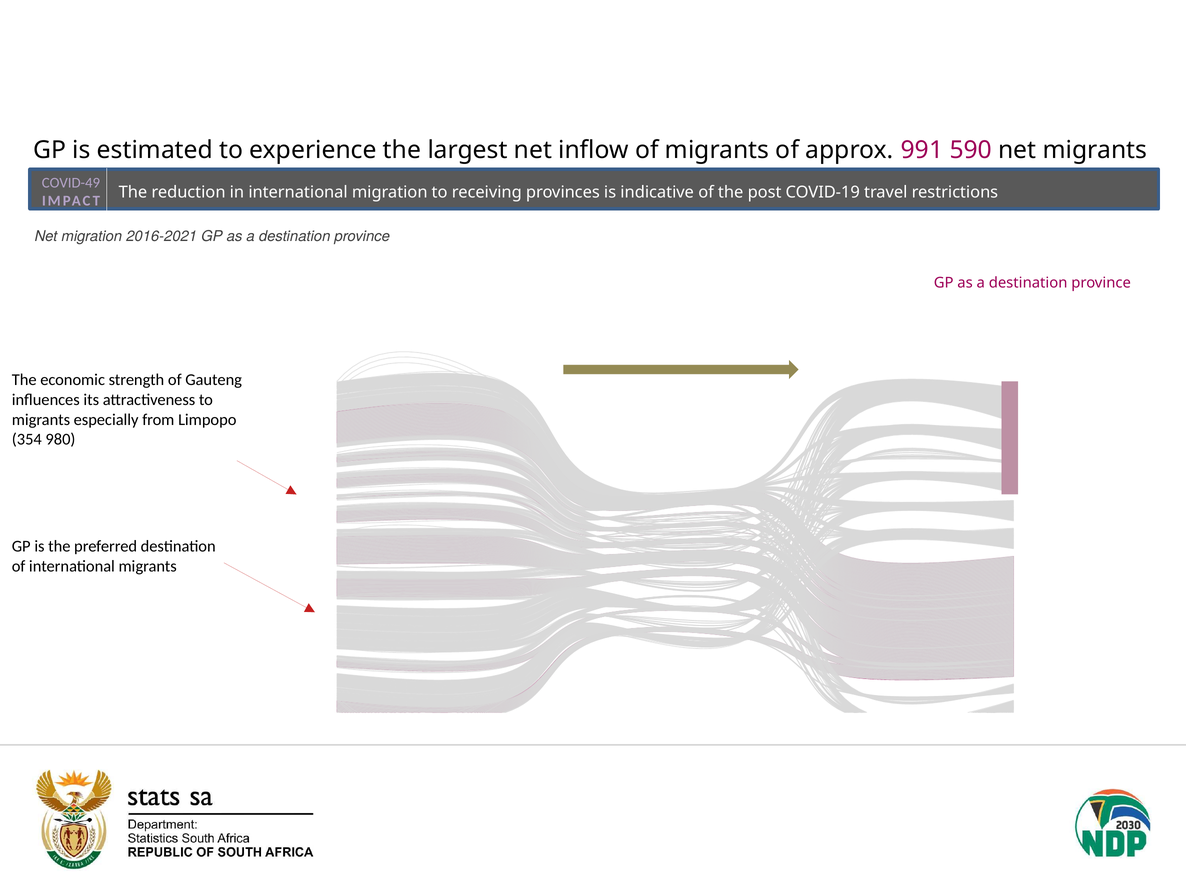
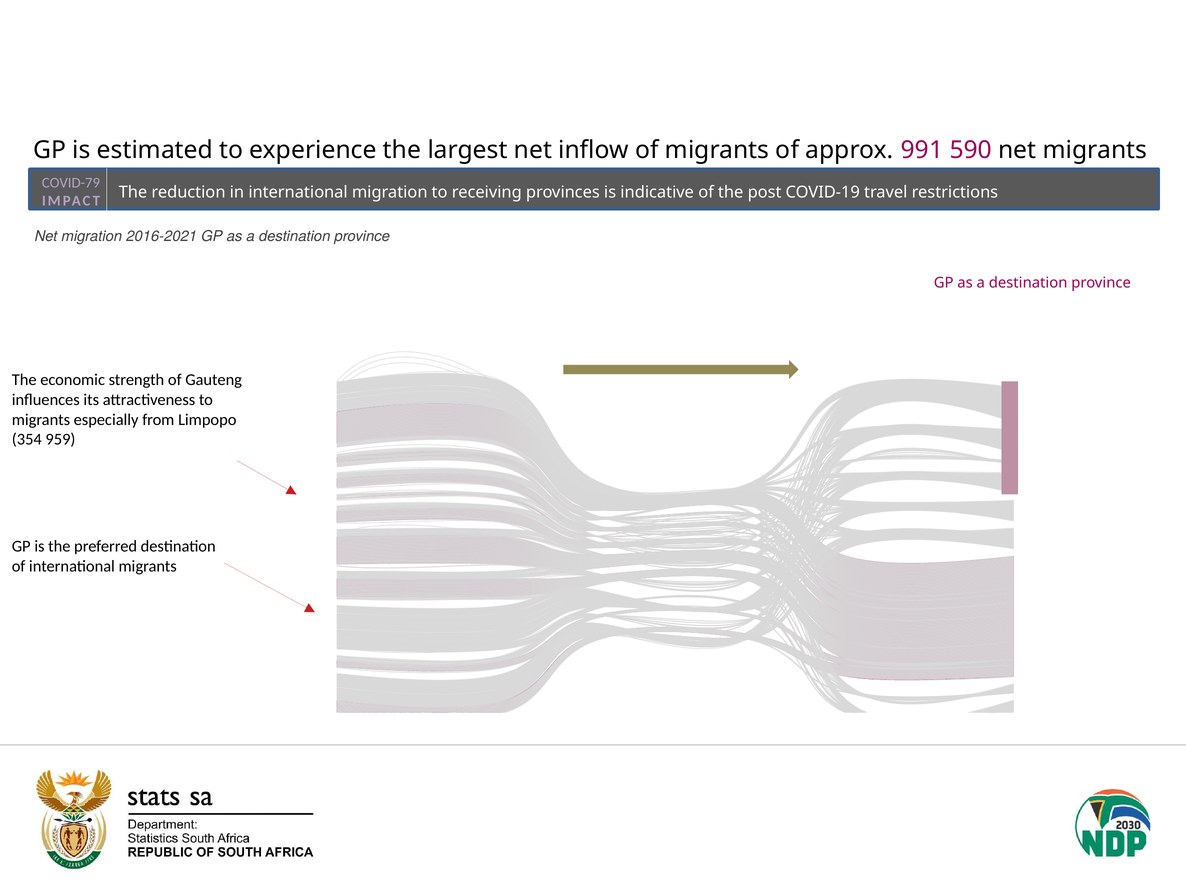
COVID-49: COVID-49 -> COVID-79
980: 980 -> 959
